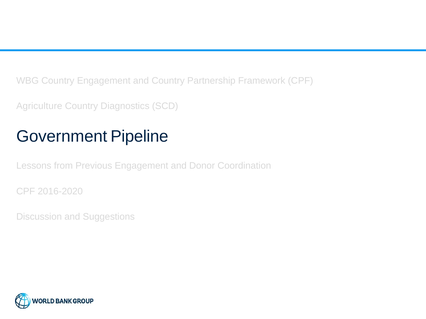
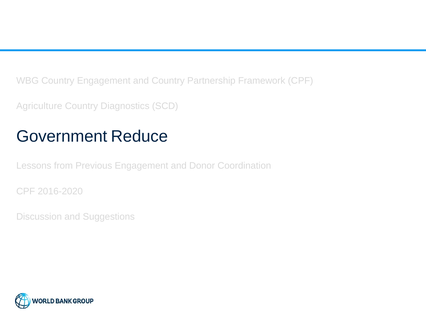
Pipeline: Pipeline -> Reduce
